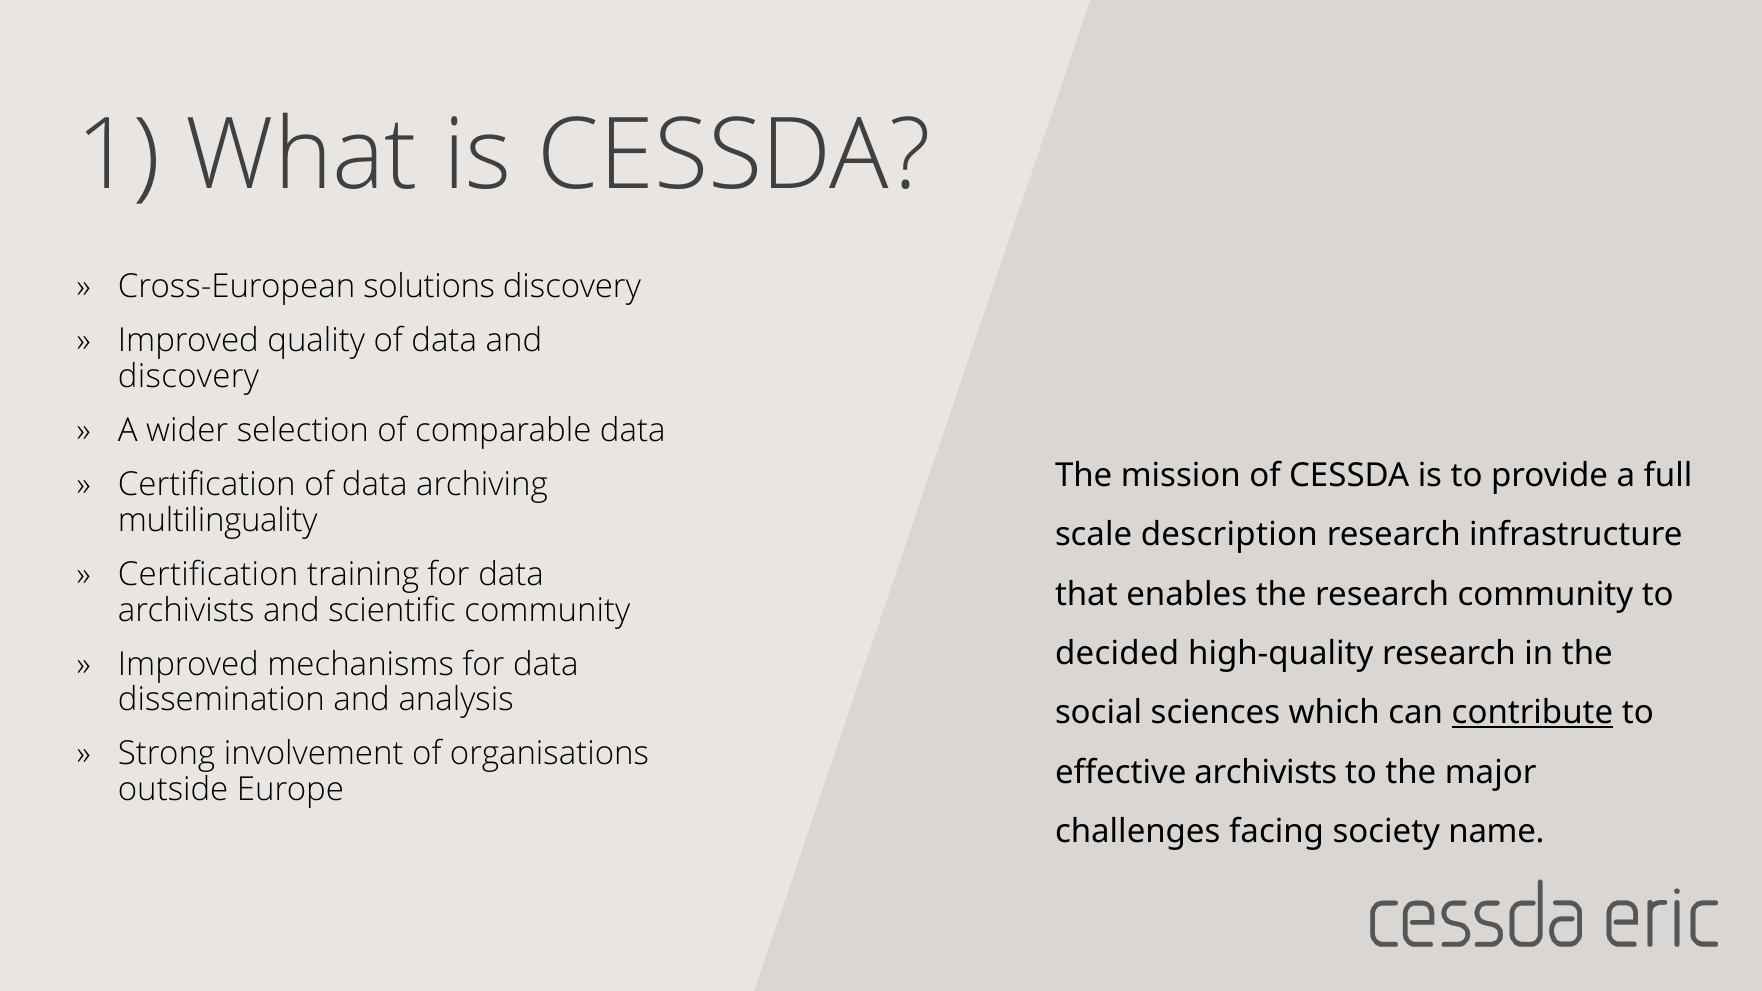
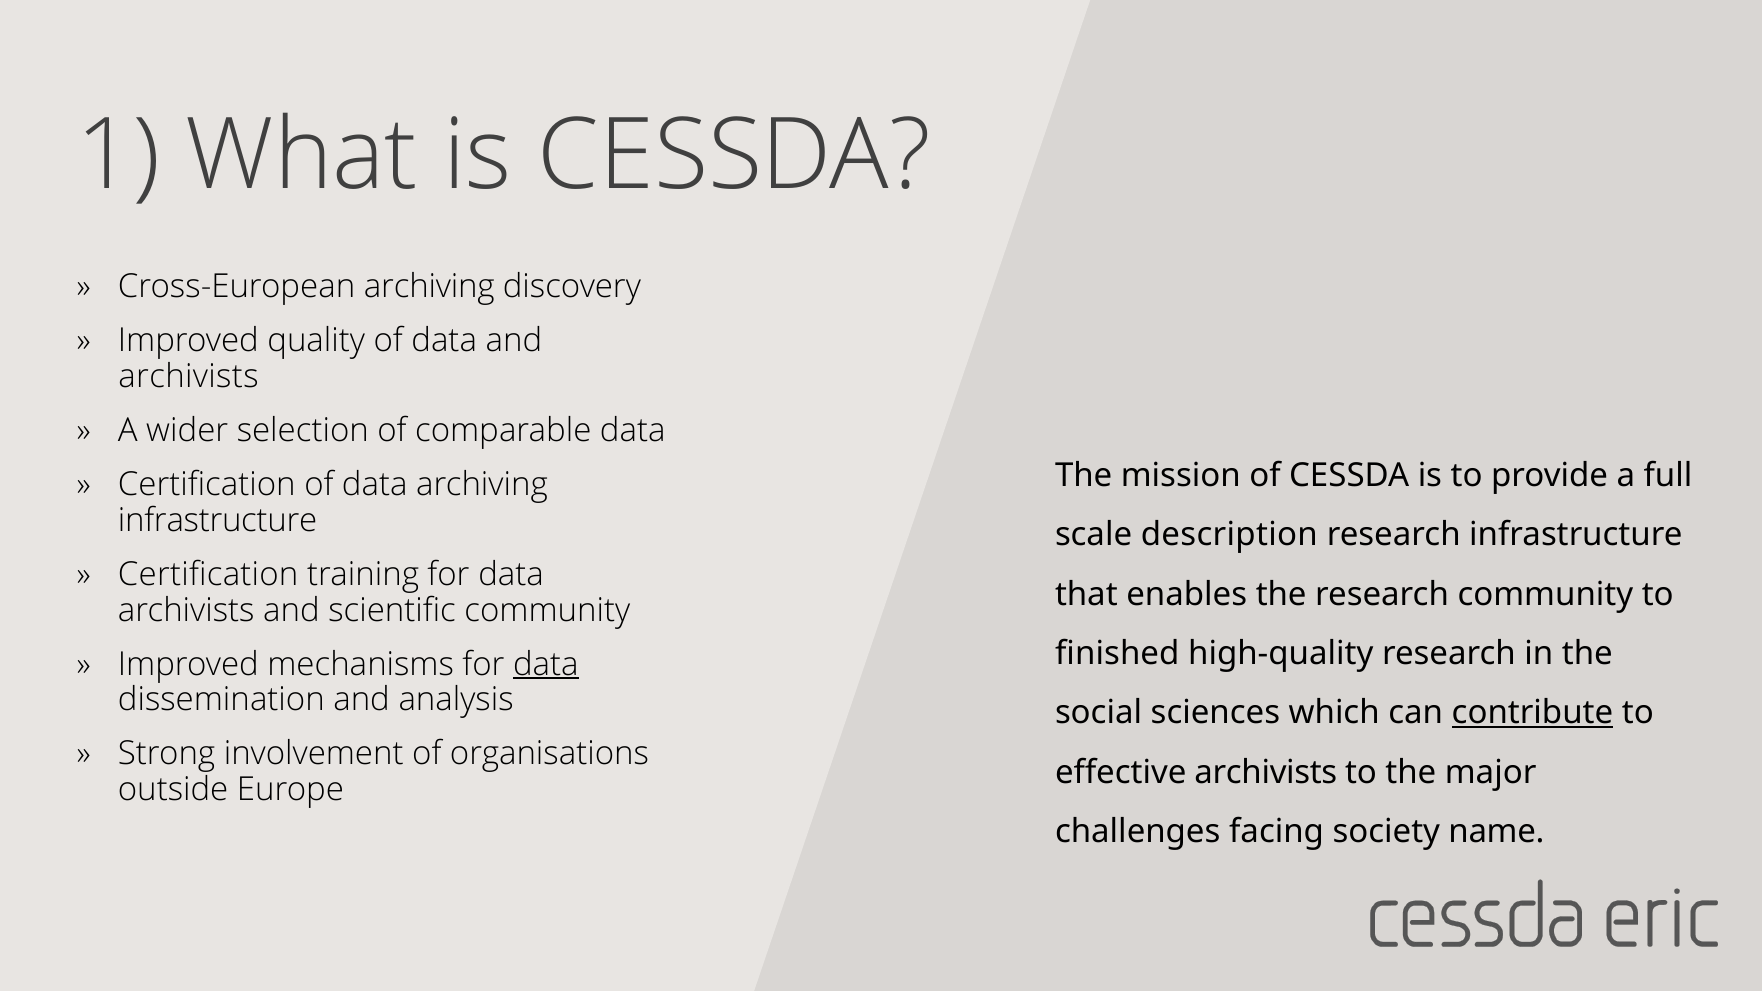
Cross-European solutions: solutions -> archiving
discovery at (189, 377): discovery -> archivists
multilinguality at (218, 521): multilinguality -> infrastructure
decided: decided -> finished
data at (546, 664) underline: none -> present
